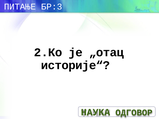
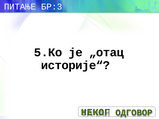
2.Ко: 2.Ко -> 5.Ко
НАУКА: НАУКА -> НЕКОГ
